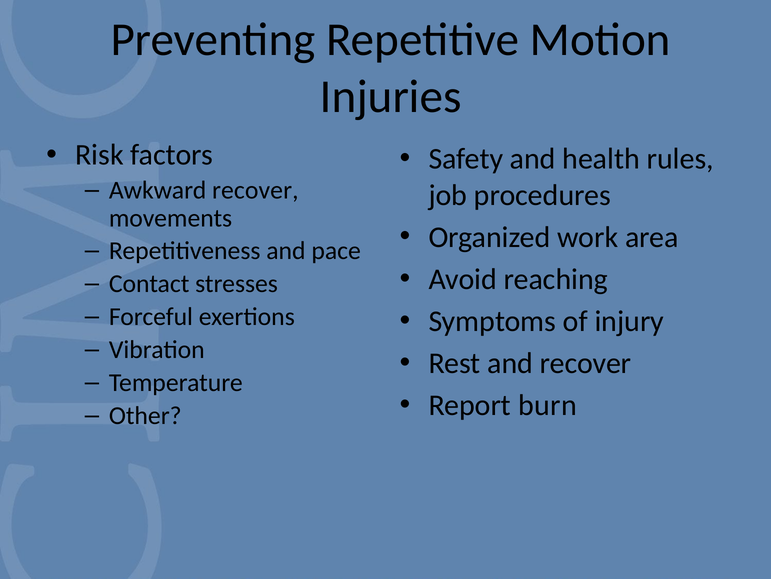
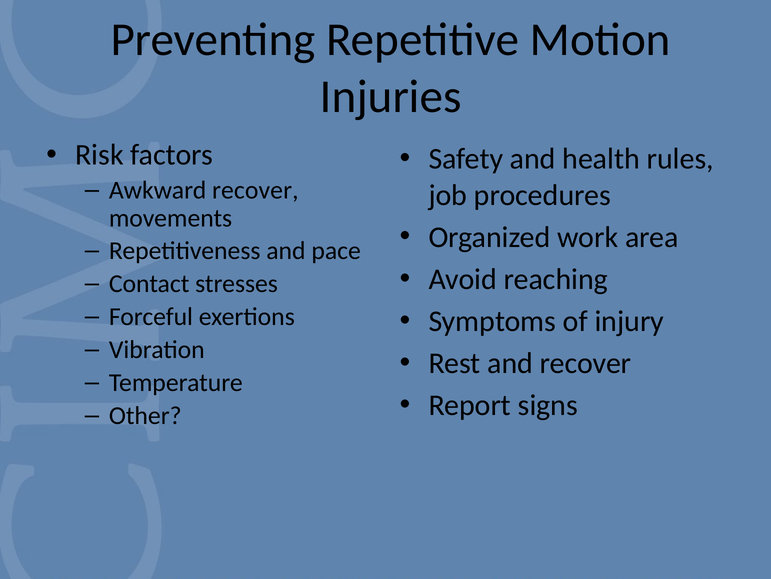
burn: burn -> signs
